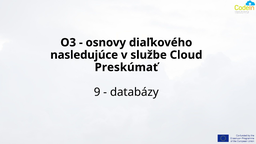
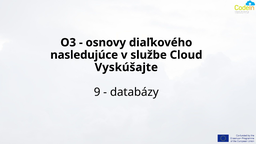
Preskúmať: Preskúmať -> Vyskúšajte
